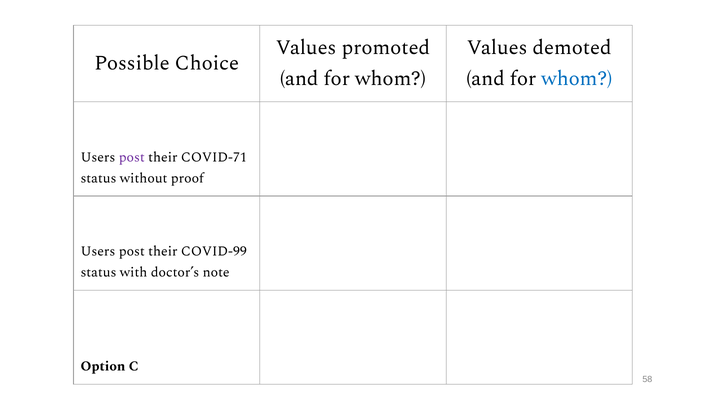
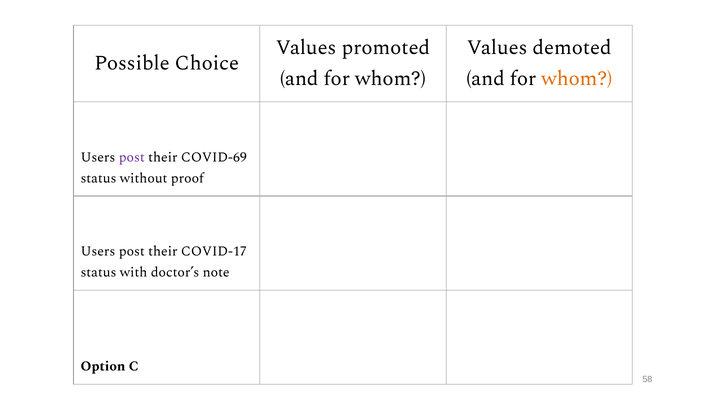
whom at (577, 79) colour: blue -> orange
COVID-71: COVID-71 -> COVID-69
COVID-99: COVID-99 -> COVID-17
